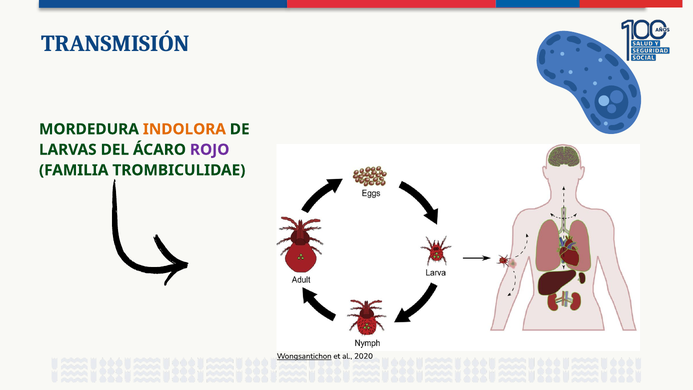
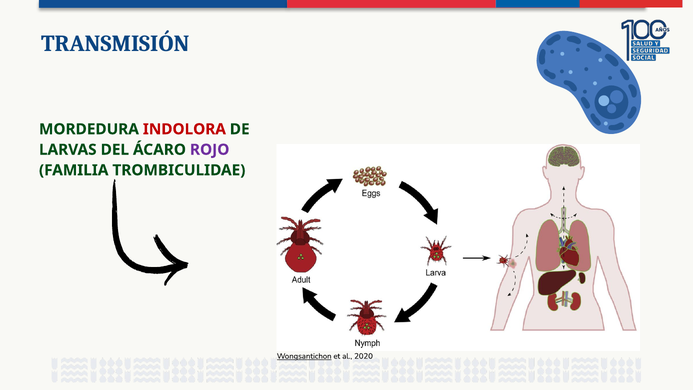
INDOLORA colour: orange -> red
